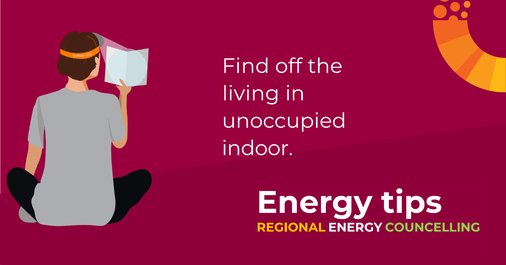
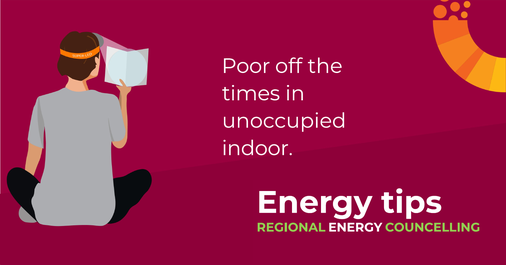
Find: Find -> Poor
living: living -> times
REGIONAL colour: yellow -> light green
